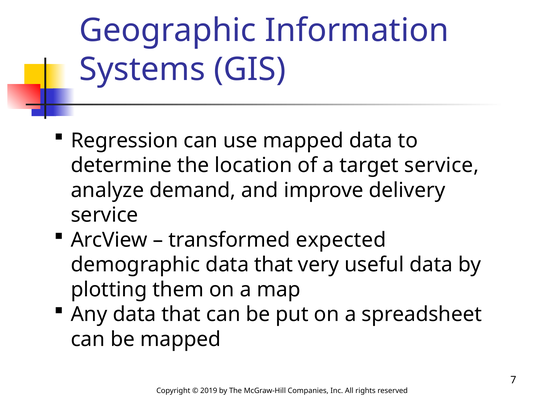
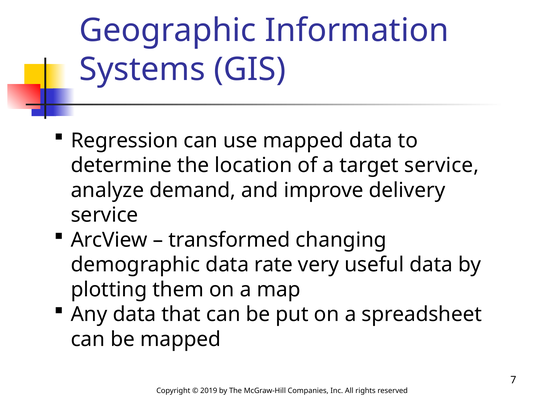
expected: expected -> changing
demographic data that: that -> rate
